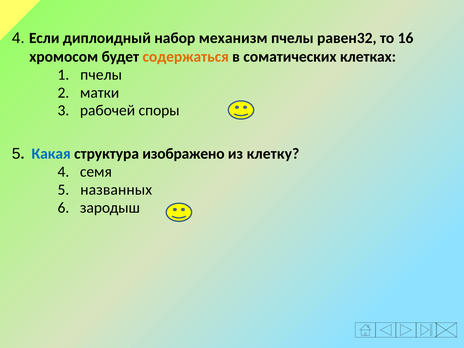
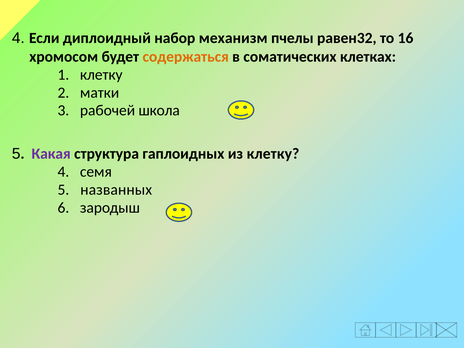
пчелы at (101, 75): пчелы -> клетку
споры: споры -> школа
Какая colour: blue -> purple
изображено: изображено -> гаплоидных
